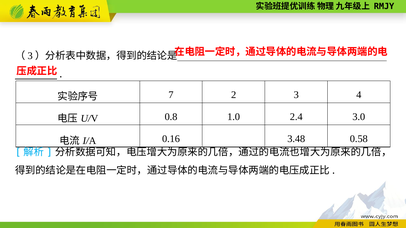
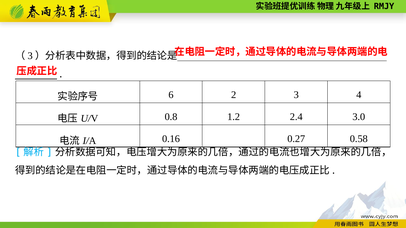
7: 7 -> 6
1.0: 1.0 -> 1.2
3.48: 3.48 -> 0.27
